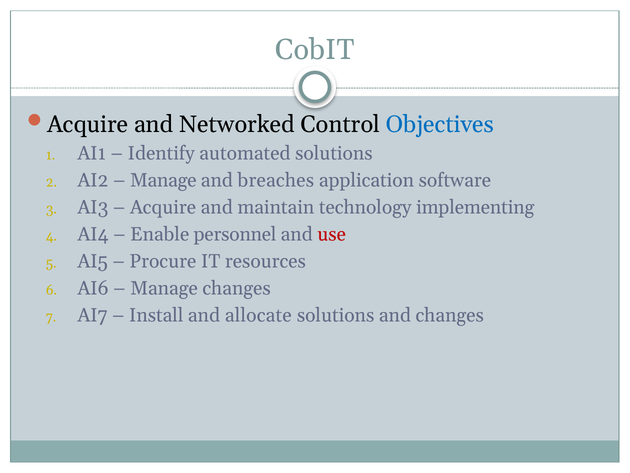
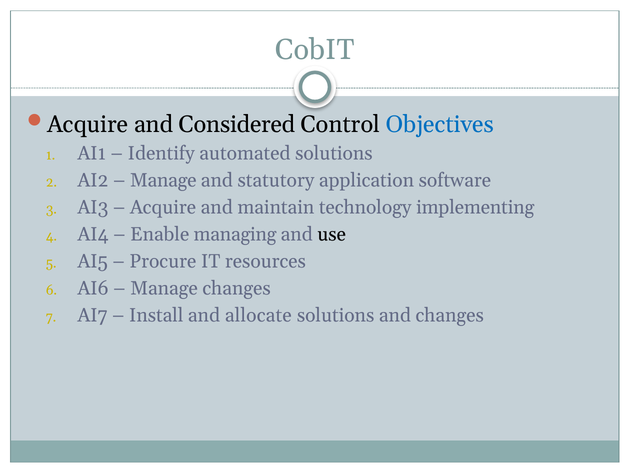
Networked: Networked -> Considered
breaches: breaches -> statutory
personnel: personnel -> managing
use colour: red -> black
